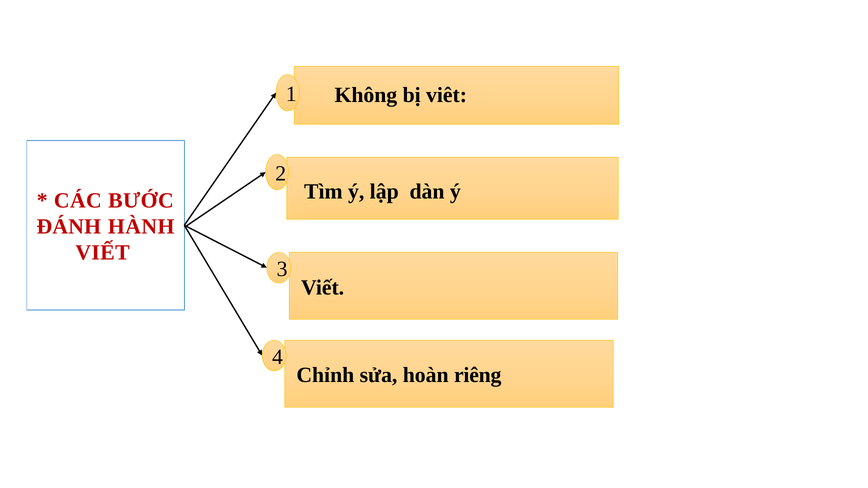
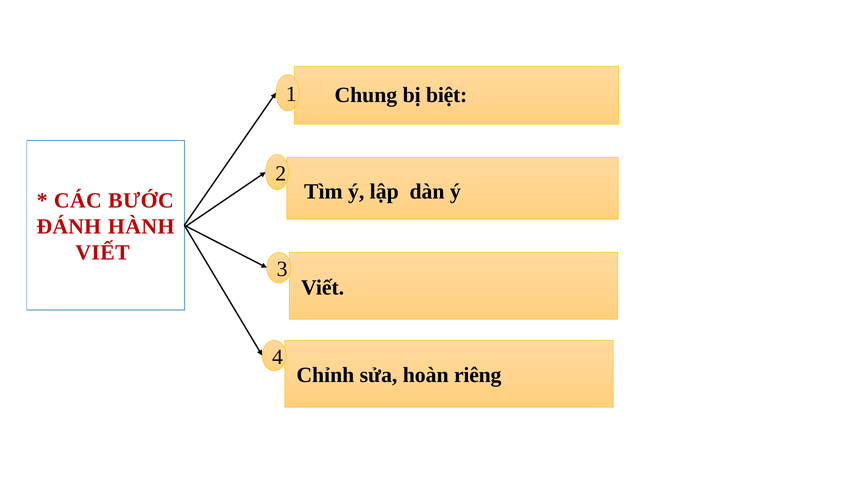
Không: Không -> Chung
viêt: viêt -> biệt
